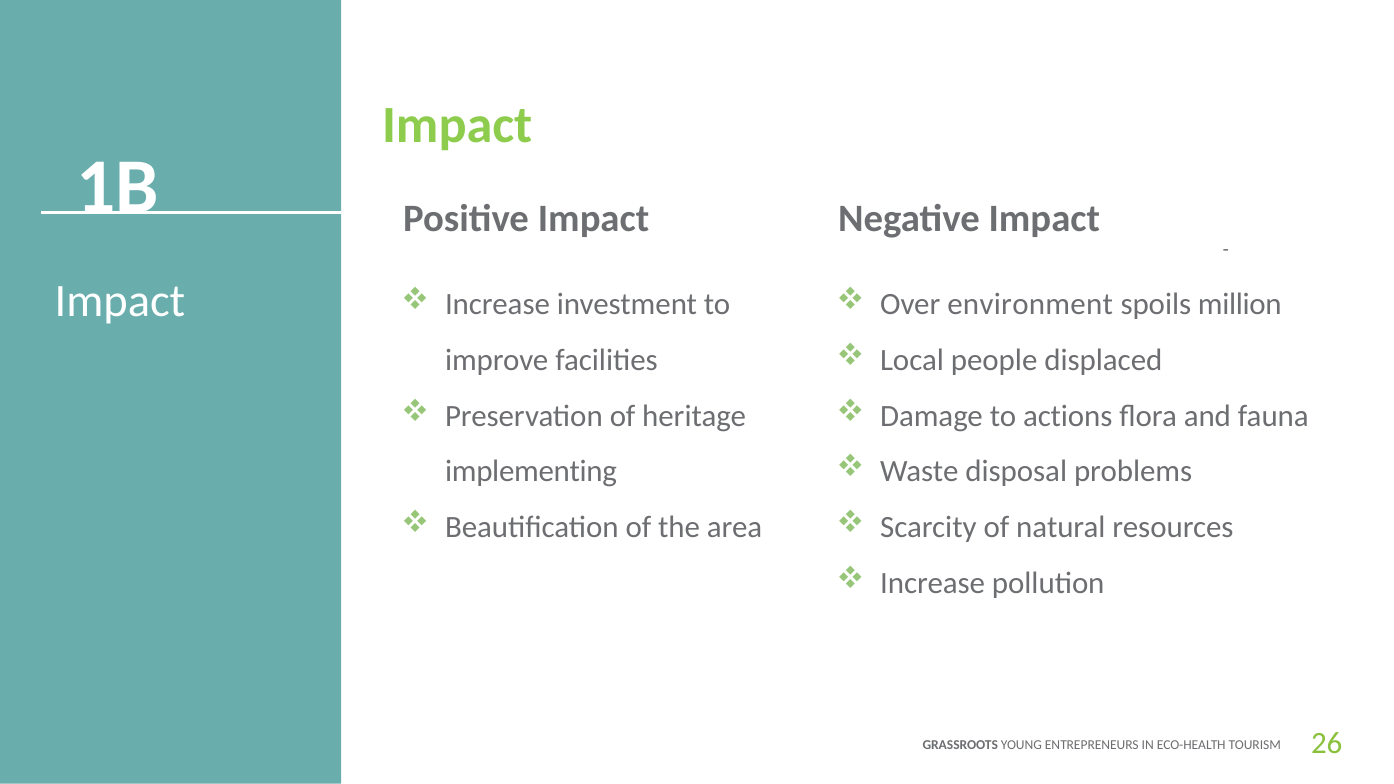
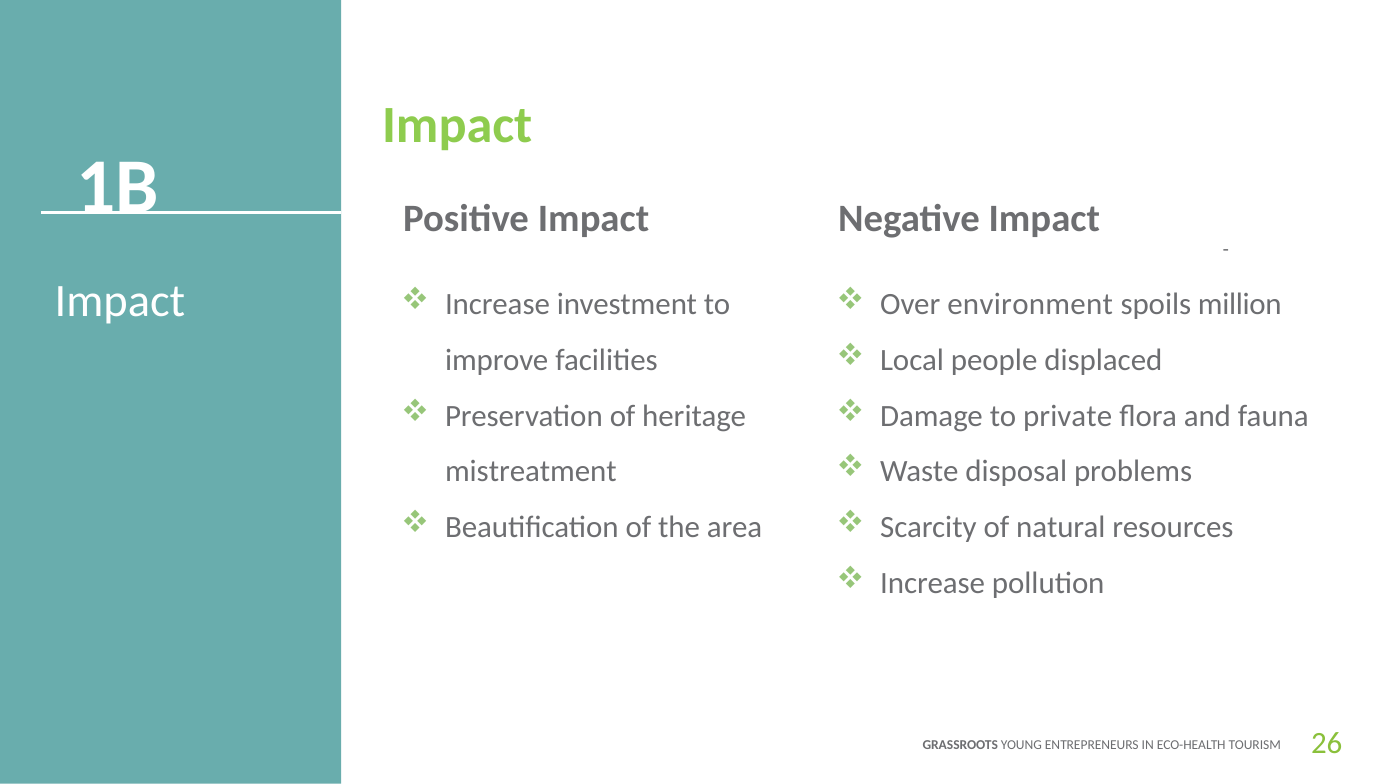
actions: actions -> private
implementing: implementing -> mistreatment
